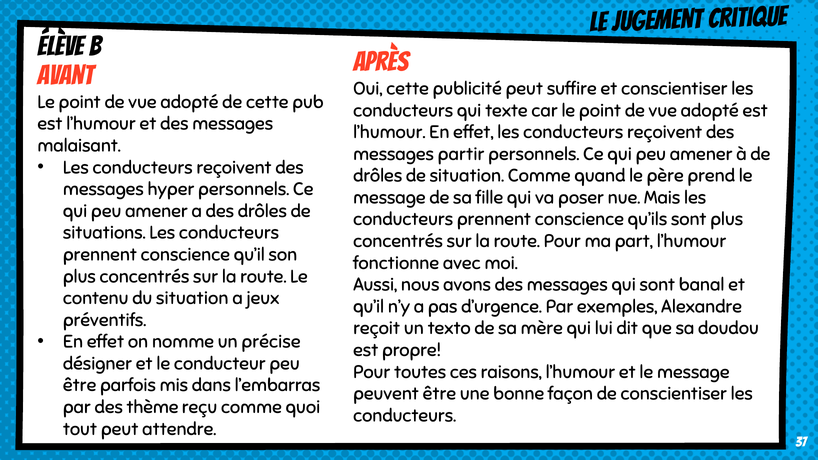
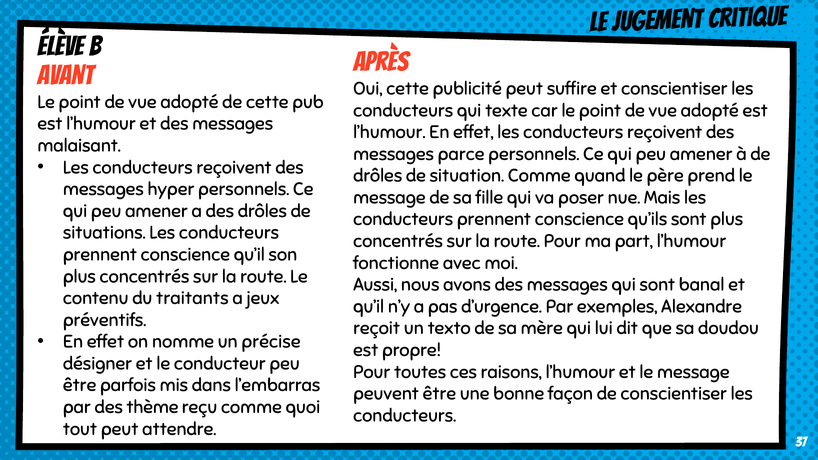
partir: partir -> parce
du situation: situation -> traitants
